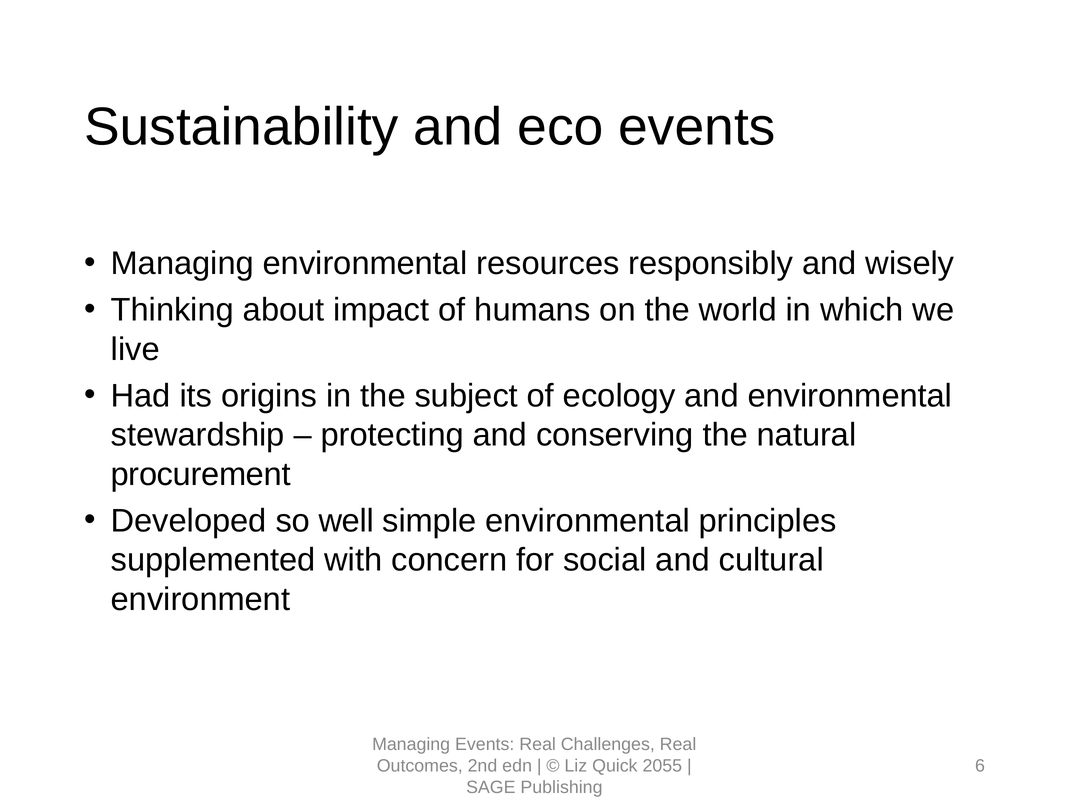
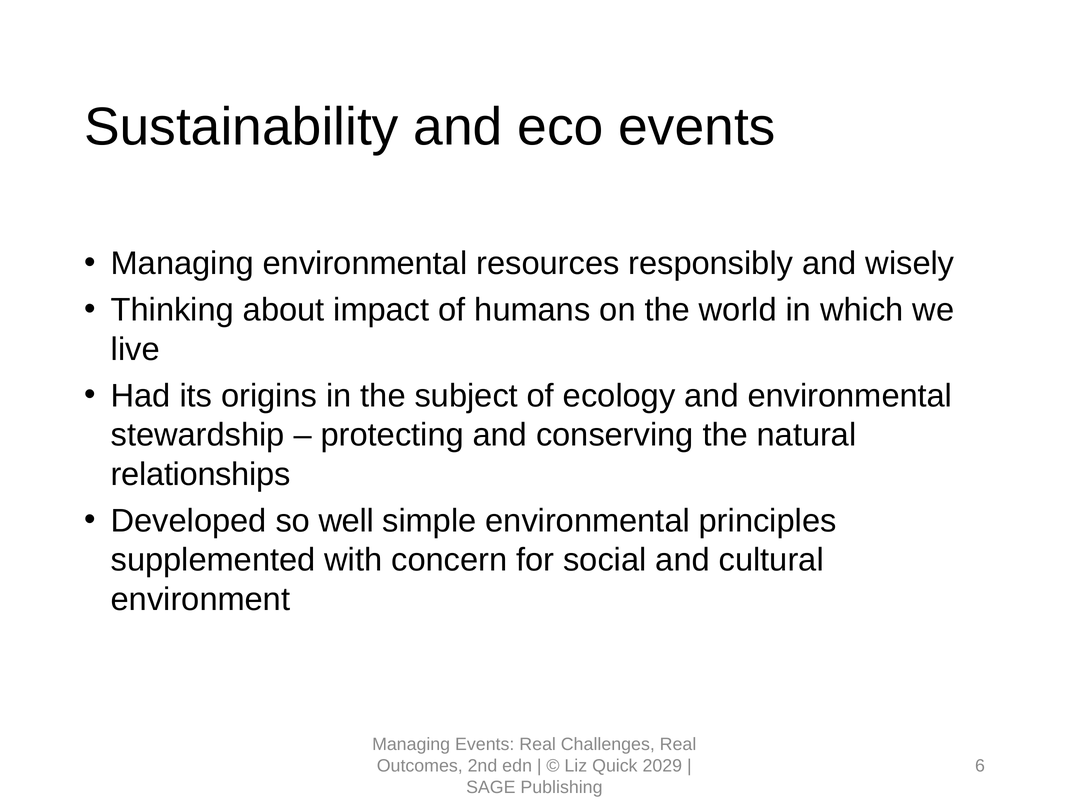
procurement: procurement -> relationships
2055: 2055 -> 2029
